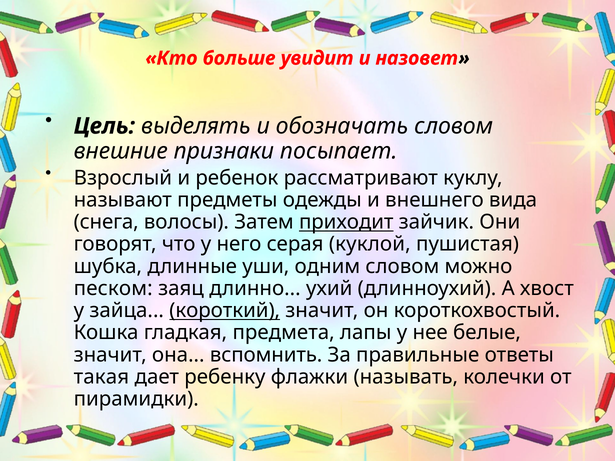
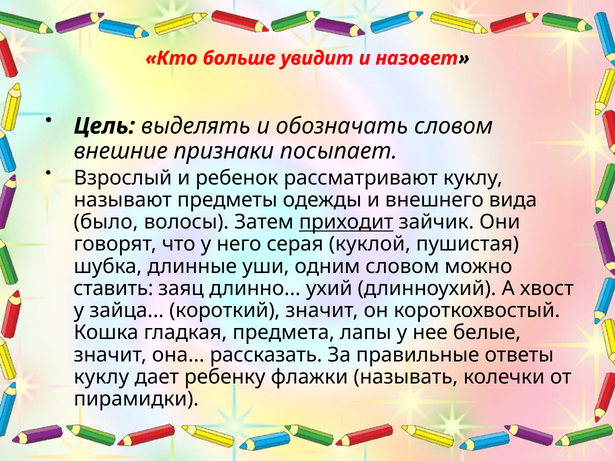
снега: снега -> было
песком: песком -> ставить
короткий underline: present -> none
вспомнить: вспомнить -> рассказать
такая at (101, 377): такая -> куклу
